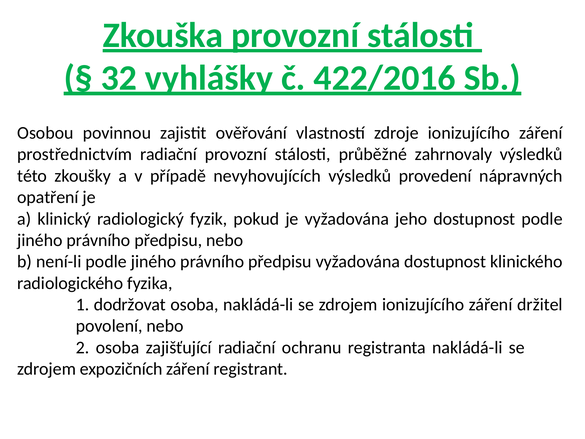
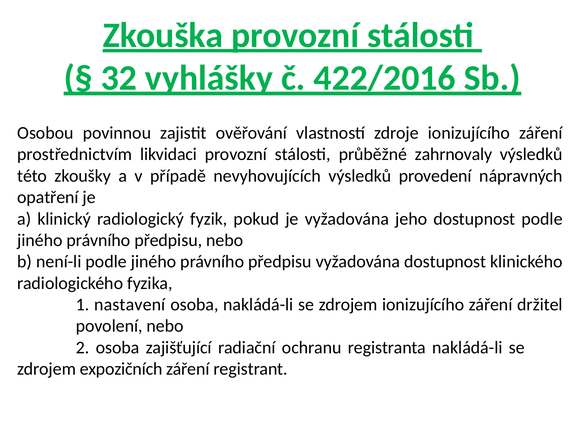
prostřednictvím radiační: radiační -> likvidaci
dodržovat: dodržovat -> nastavení
